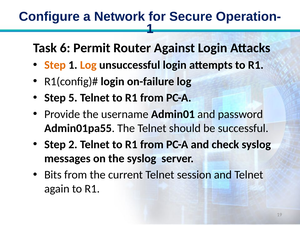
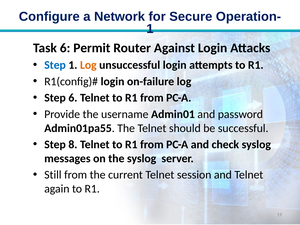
Step at (55, 65) colour: orange -> blue
Step 5: 5 -> 6
2: 2 -> 8
Bits: Bits -> Still
